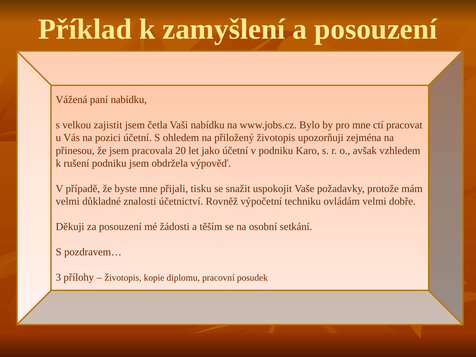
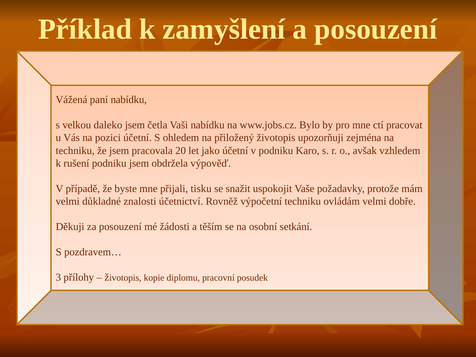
zajistit: zajistit -> daleko
přinesou at (75, 151): přinesou -> techniku
